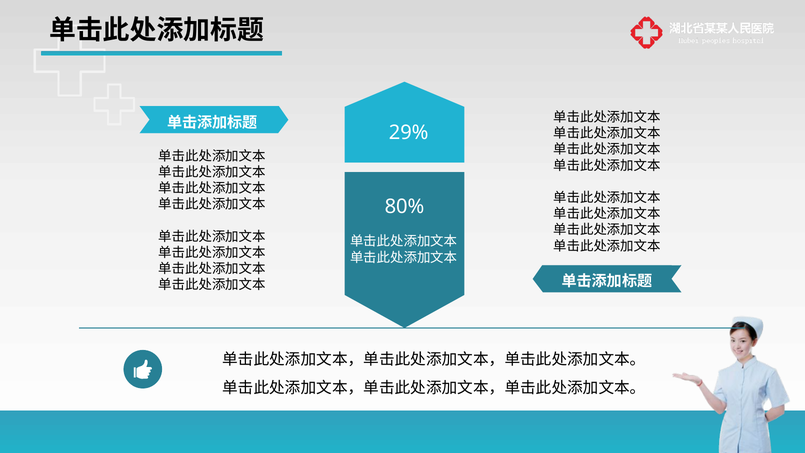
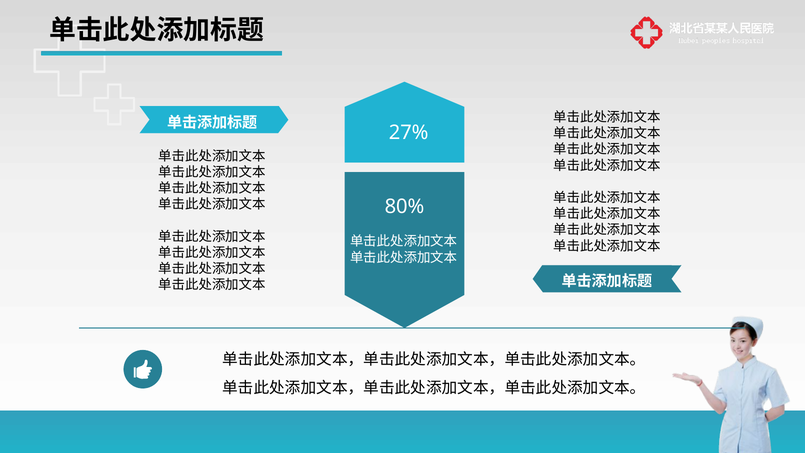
29%: 29% -> 27%
